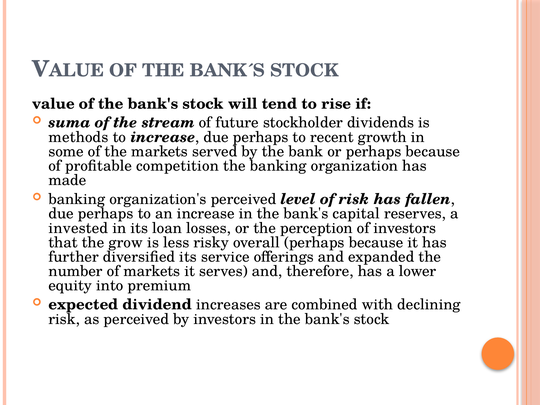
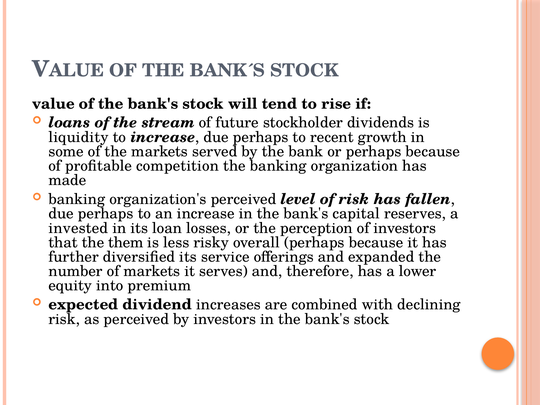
suma: suma -> loans
methods: methods -> liquidity
grow: grow -> them
